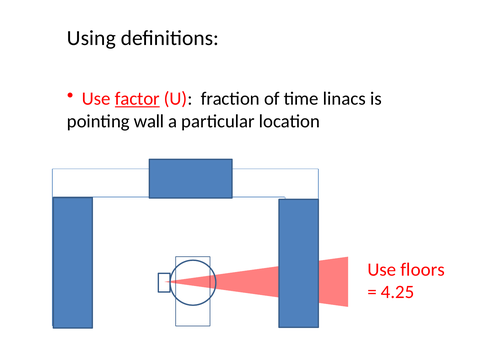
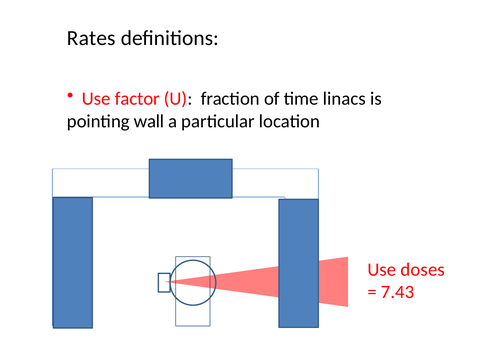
Using: Using -> Rates
factor underline: present -> none
floors: floors -> doses
4.25: 4.25 -> 7.43
